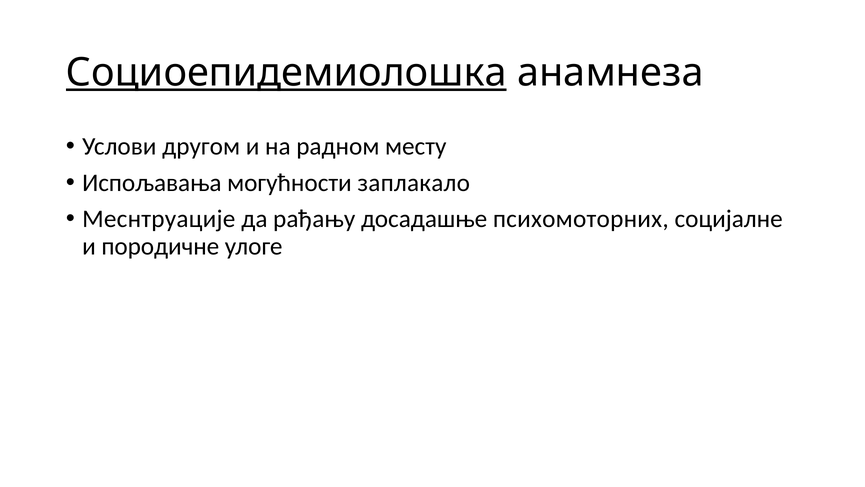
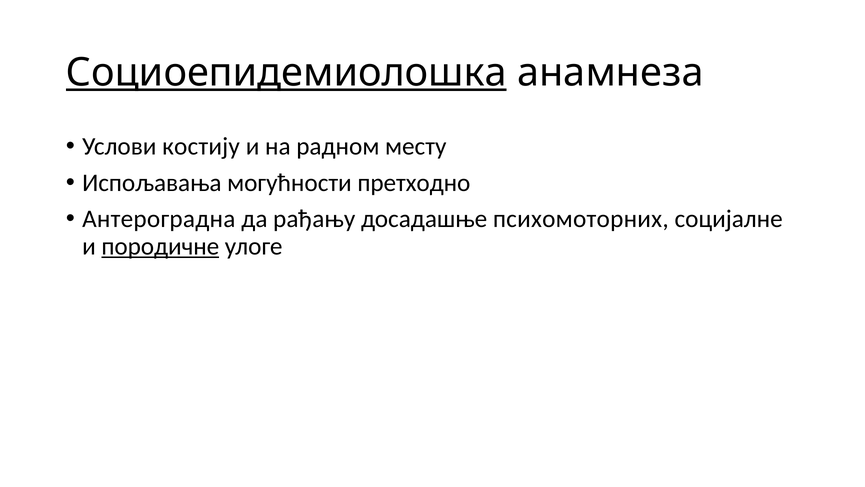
другом: другом -> костију
заплакало: заплакало -> претходно
Меснтруације: Меснтруације -> Антероградна
породичне underline: none -> present
